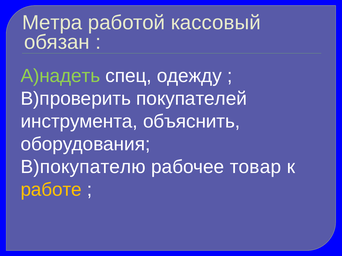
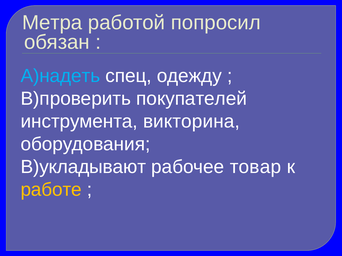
кассовый: кассовый -> попросил
А)надеть colour: light green -> light blue
объяснить: объяснить -> викторина
В)покупателю: В)покупателю -> В)укладывают
